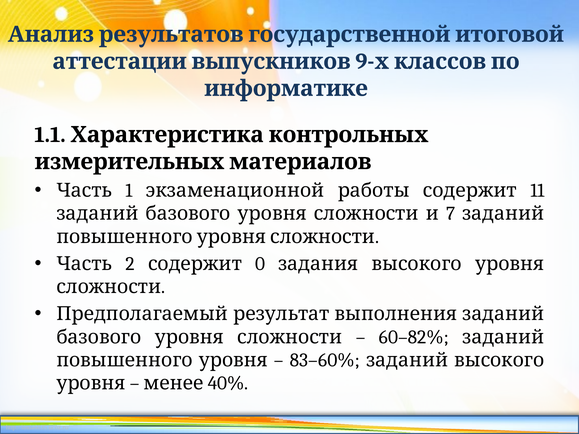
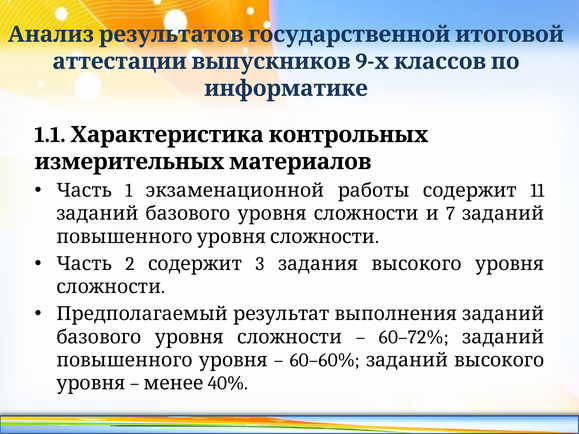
0: 0 -> 3
60–82%: 60–82% -> 60–72%
83–60%: 83–60% -> 60–60%
